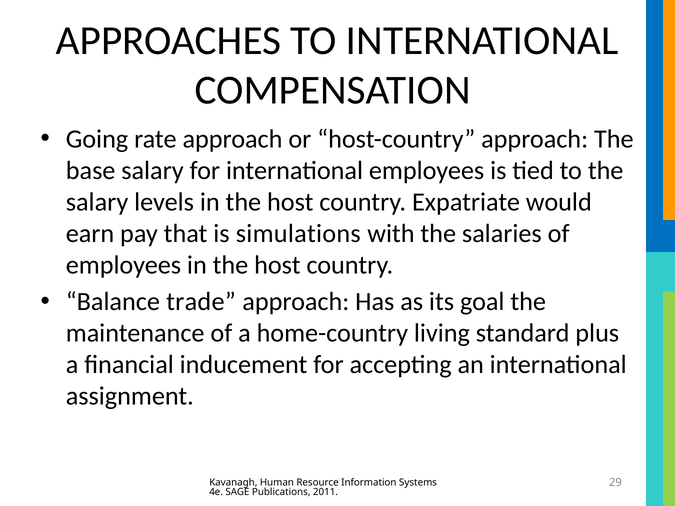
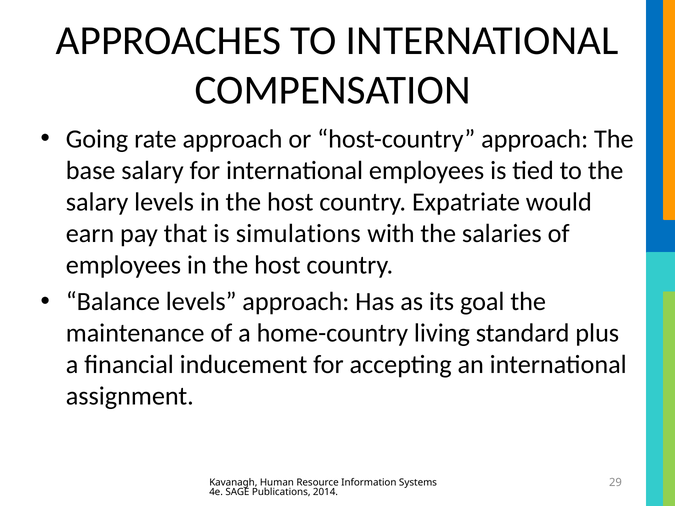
Balance trade: trade -> levels
2011: 2011 -> 2014
